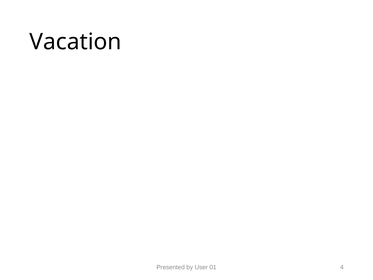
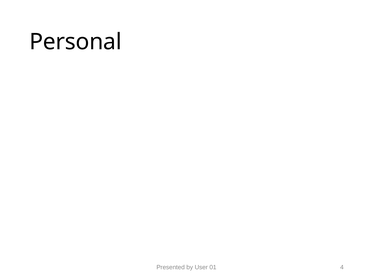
Vacation: Vacation -> Personal
